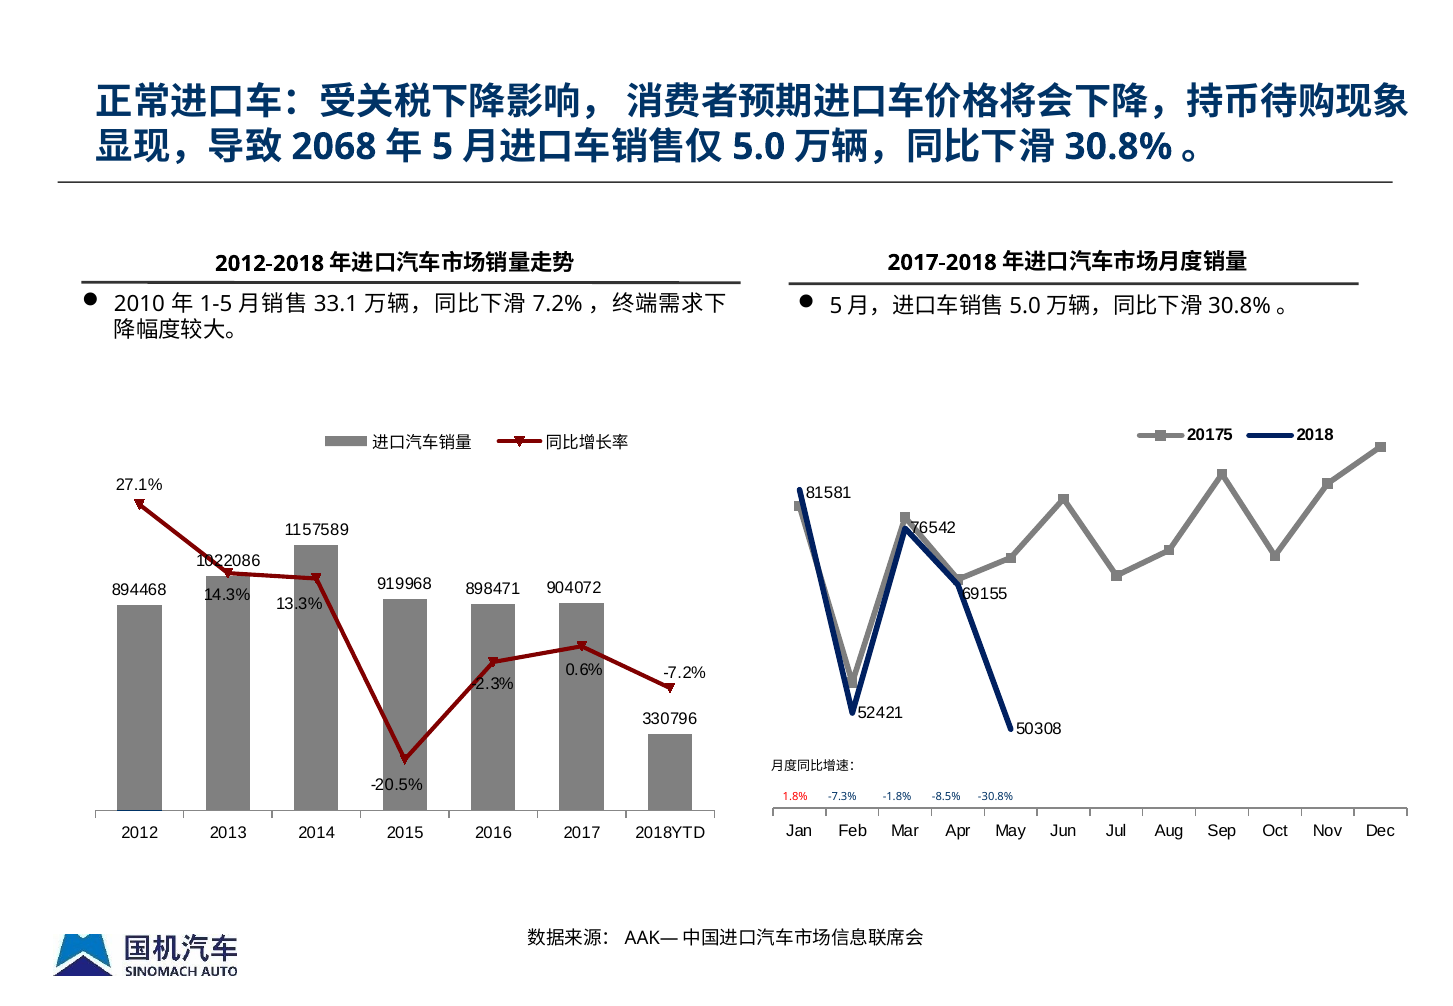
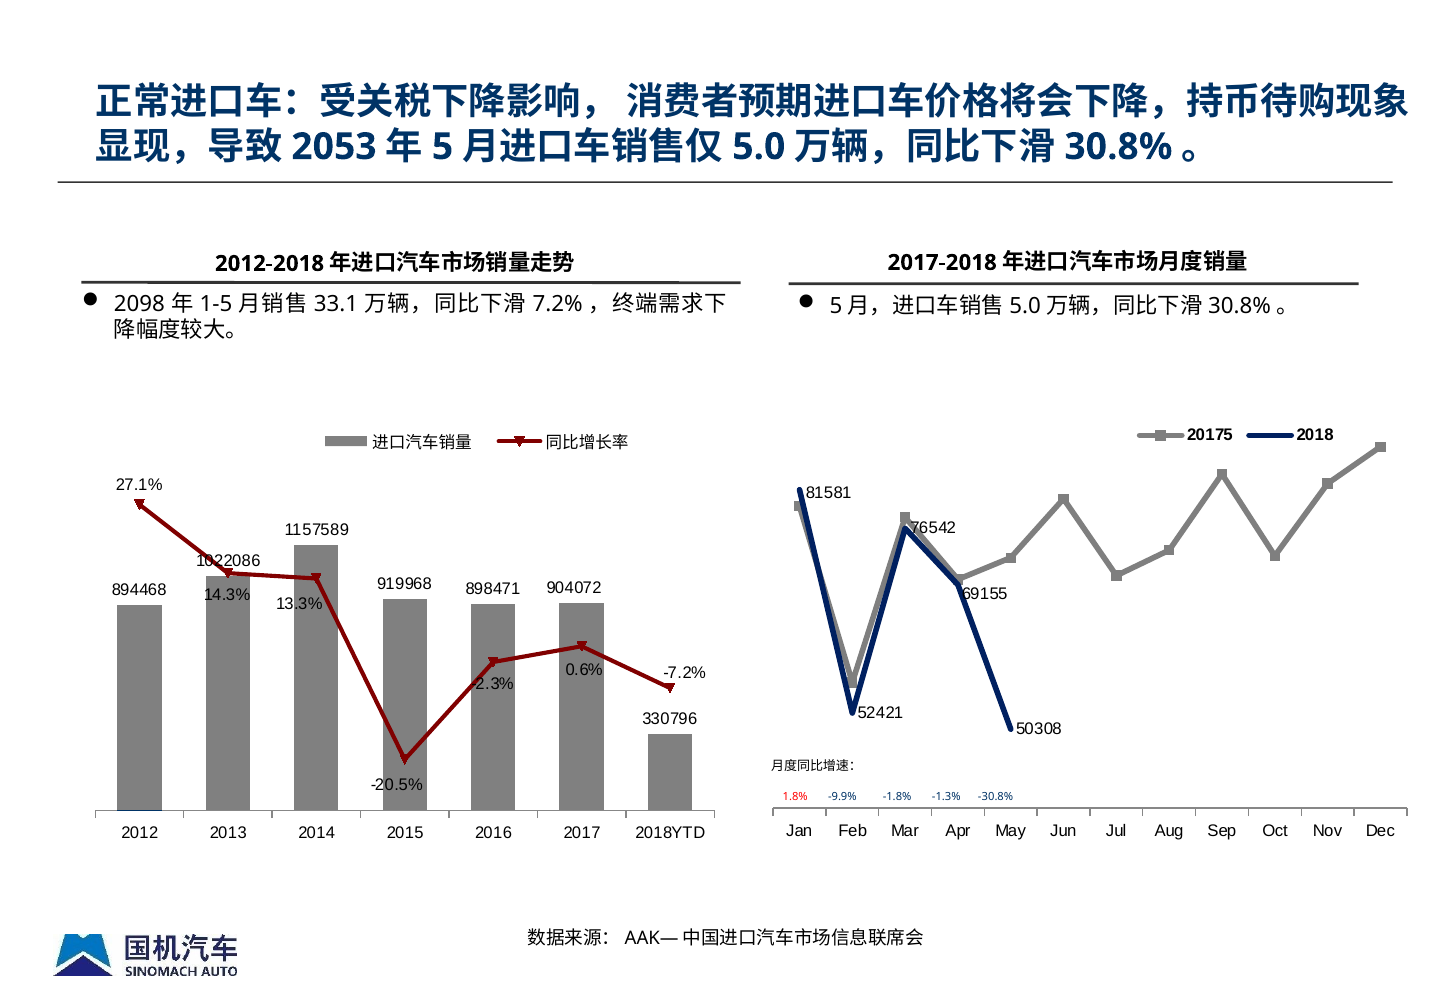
2068: 2068 -> 2053
2010: 2010 -> 2098
-7.3%: -7.3% -> -9.9%
-8.5%: -8.5% -> -1.3%
